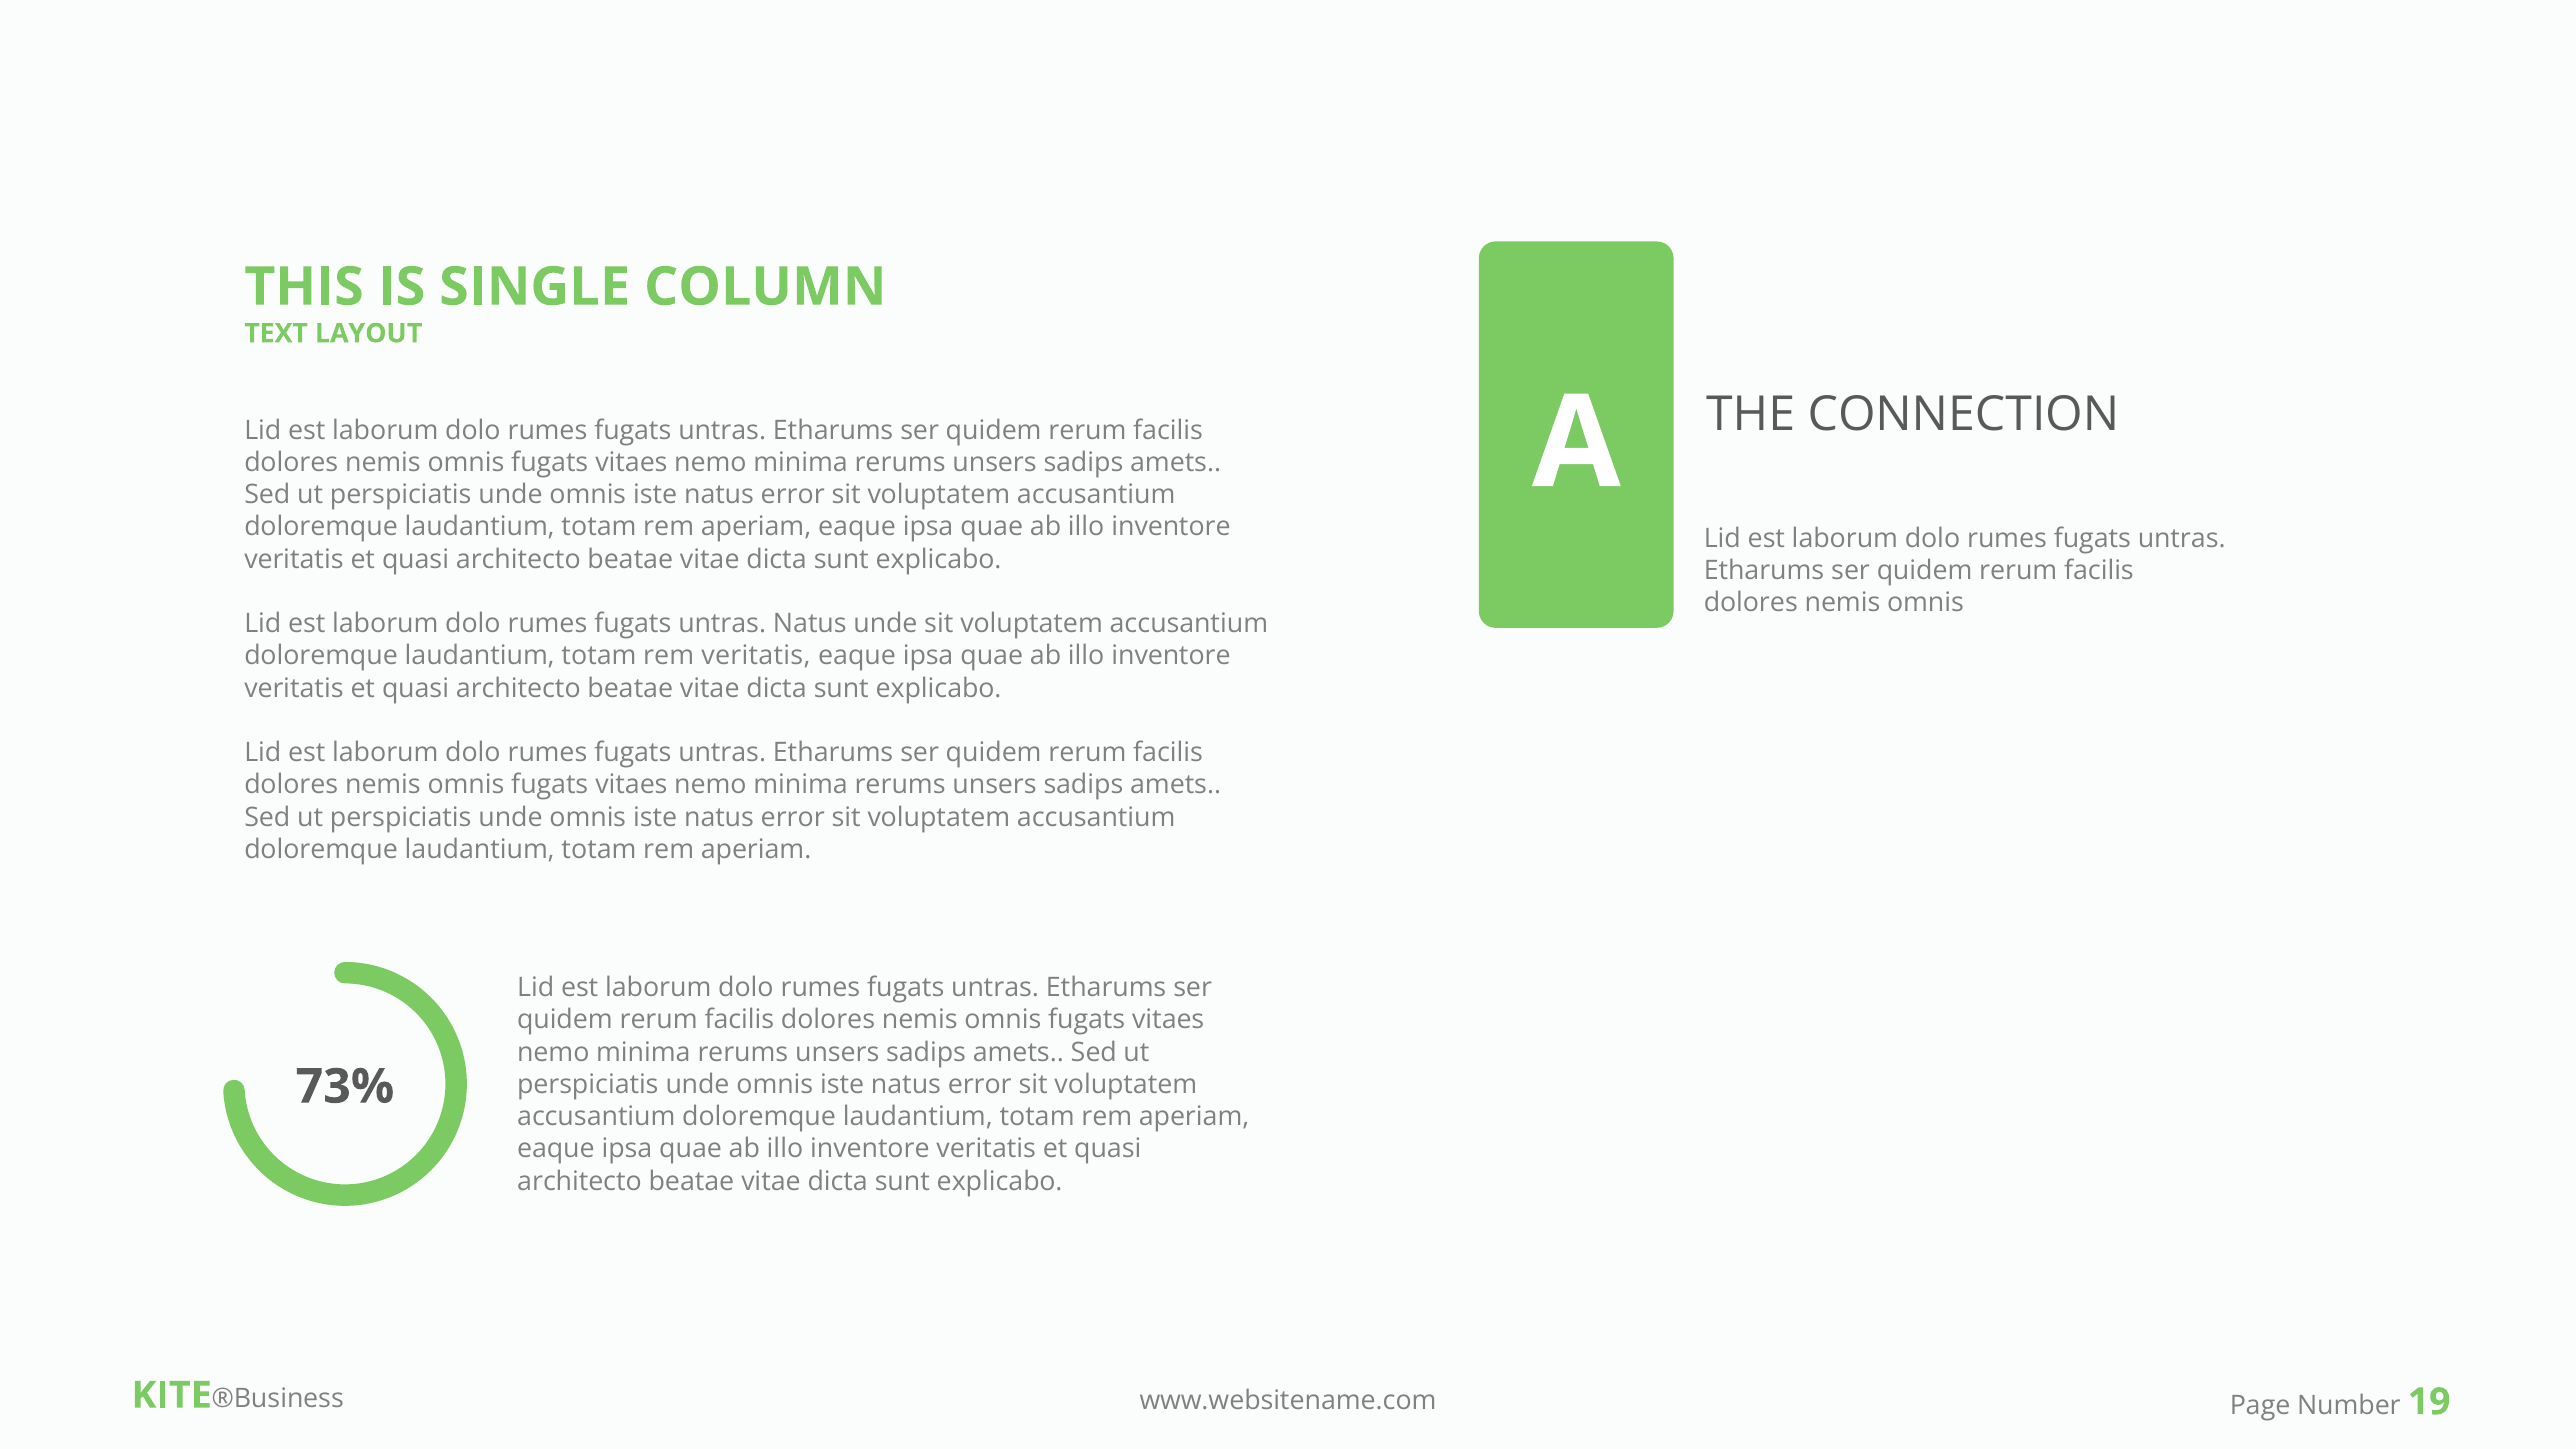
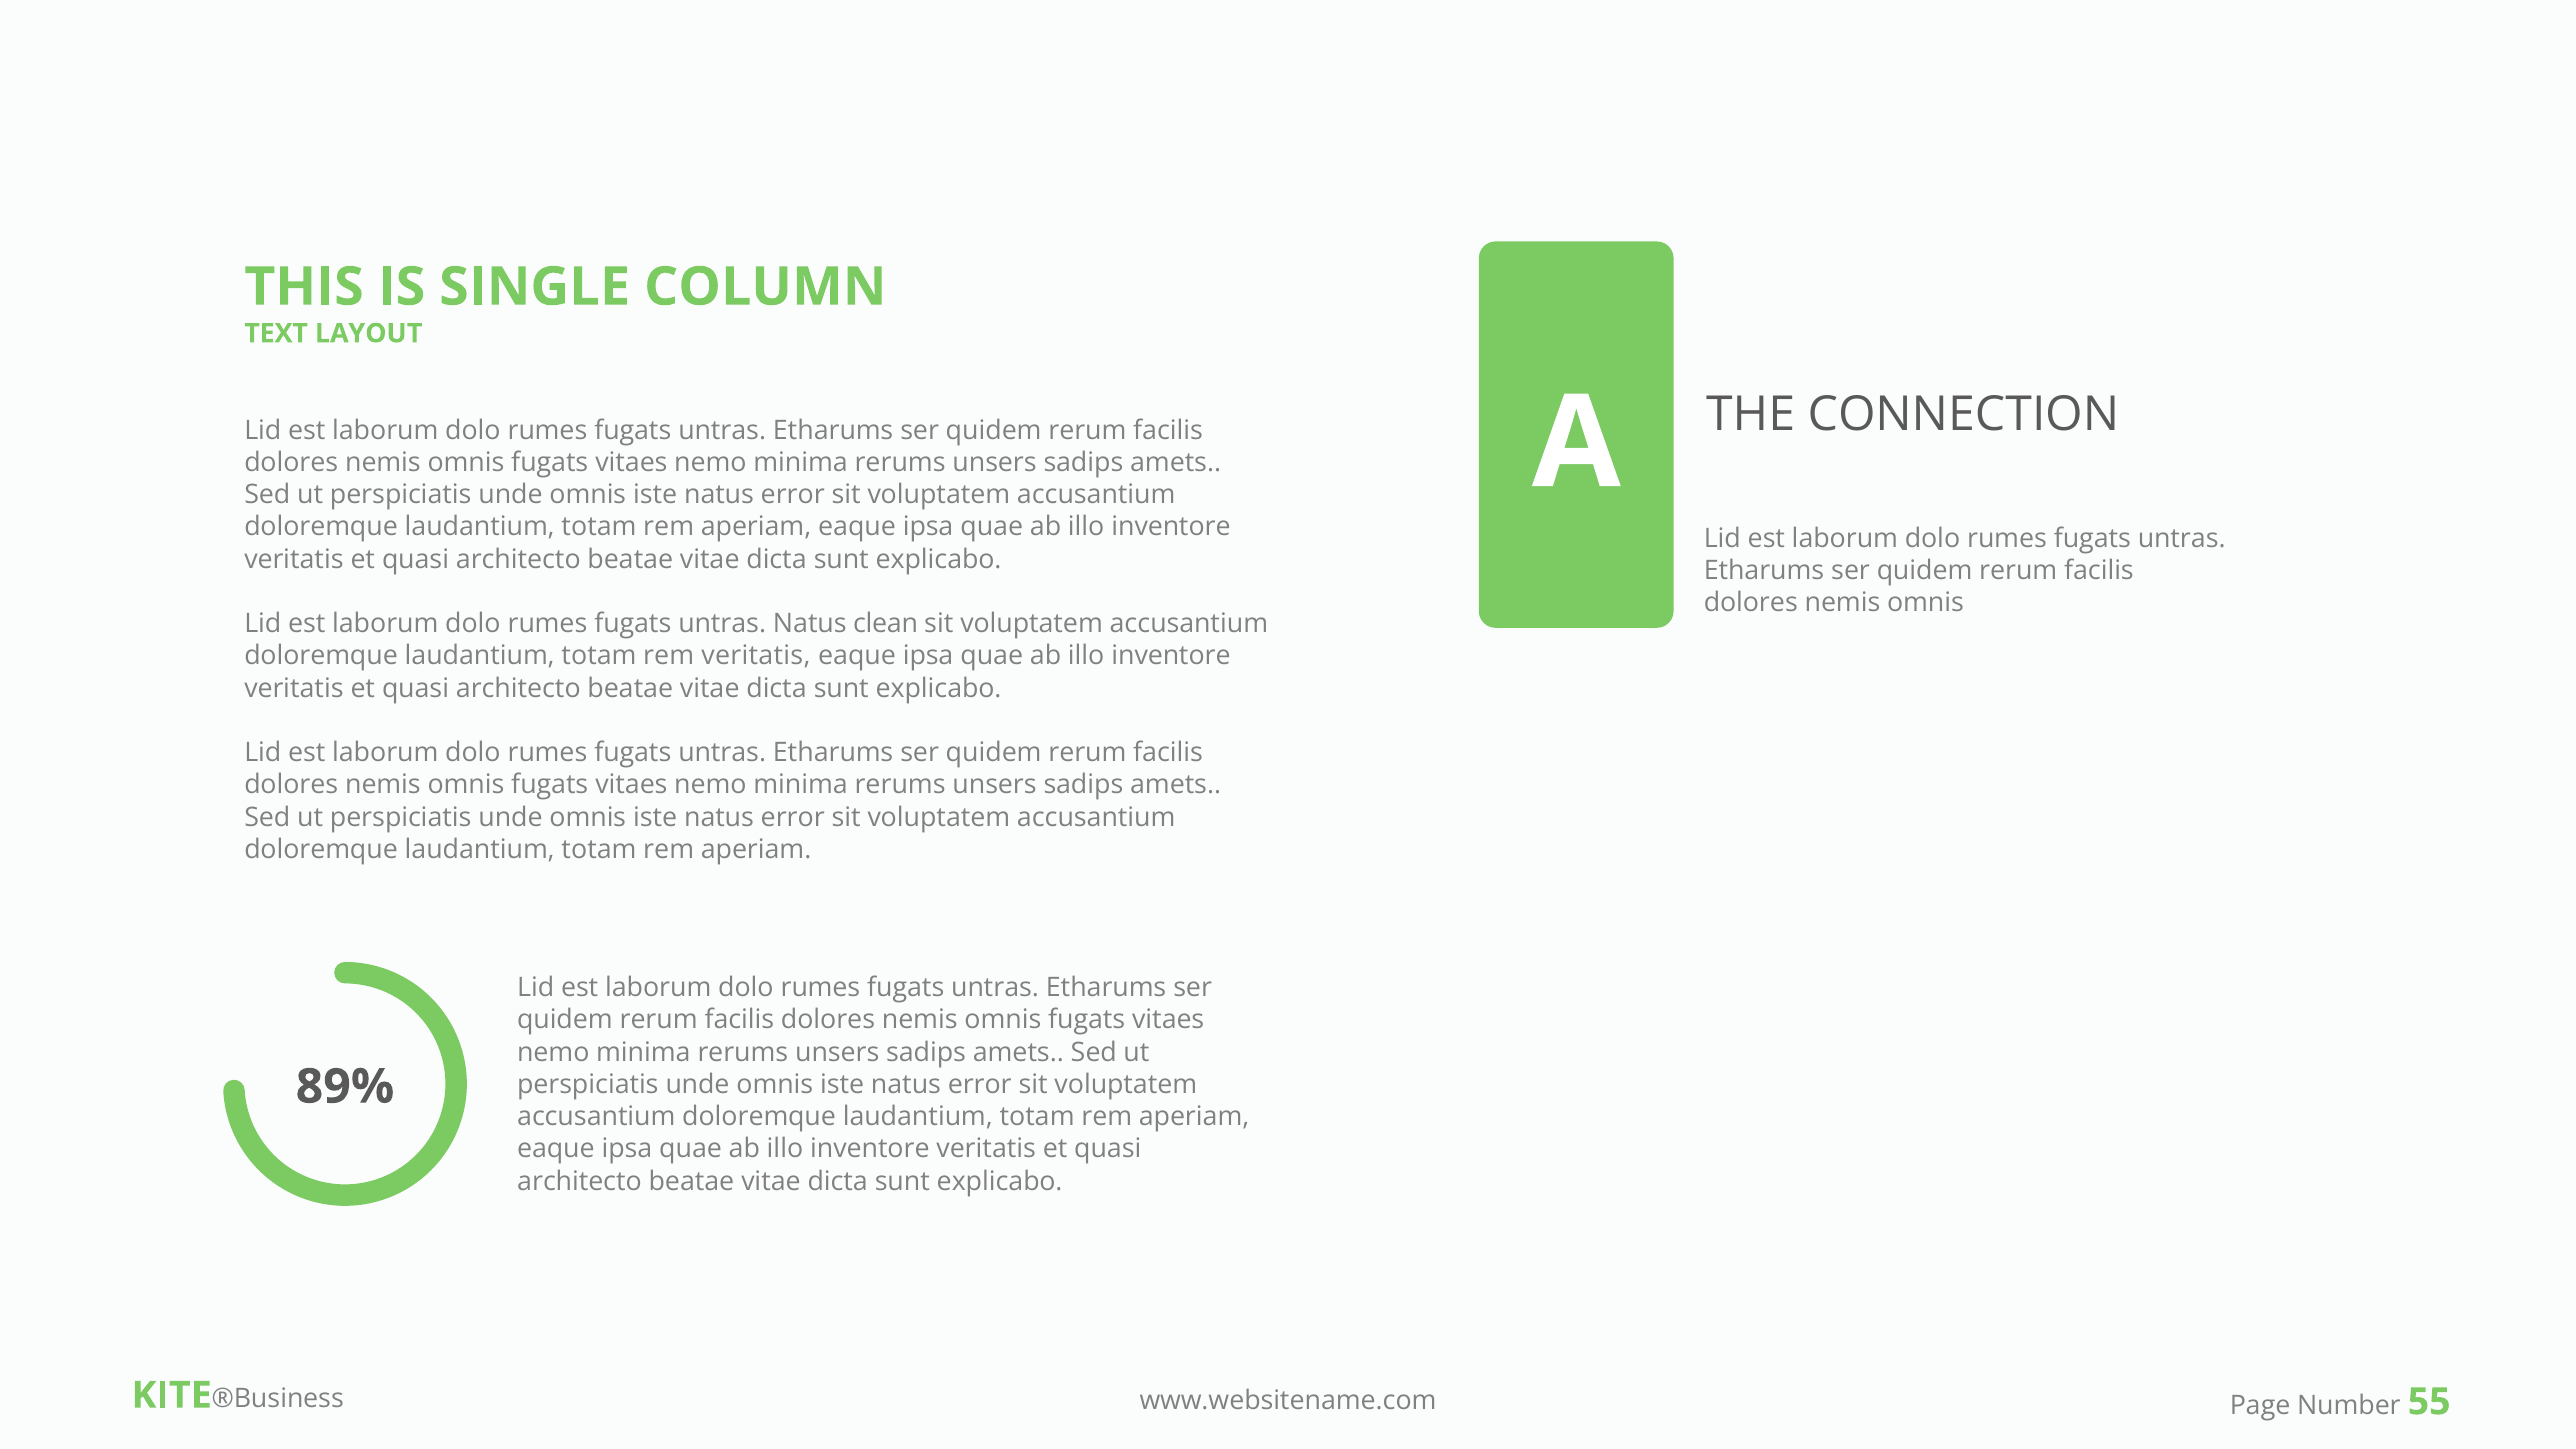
Natus unde: unde -> clean
73%: 73% -> 89%
19: 19 -> 55
